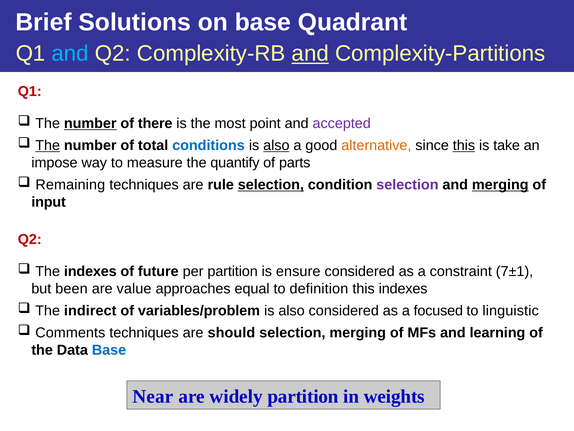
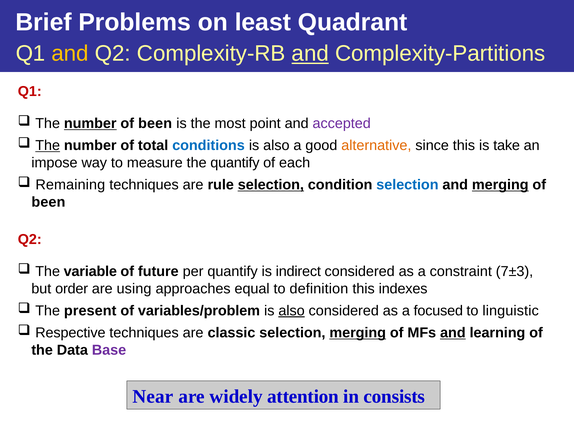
Solutions: Solutions -> Problems
on base: base -> least
and at (70, 54) colour: light blue -> yellow
there at (155, 123): there -> been
also at (276, 145) underline: present -> none
this at (464, 145) underline: present -> none
parts: parts -> each
selection at (407, 185) colour: purple -> blue
input at (49, 202): input -> been
The indexes: indexes -> variable
per partition: partition -> quantify
ensure: ensure -> indirect
7±1: 7±1 -> 7±3
been: been -> order
value: value -> using
indirect: indirect -> present
also at (292, 310) underline: none -> present
Comments: Comments -> Respective
should: should -> classic
merging at (358, 332) underline: none -> present
and at (453, 332) underline: none -> present
Base at (109, 350) colour: blue -> purple
widely partition: partition -> attention
weights: weights -> consists
